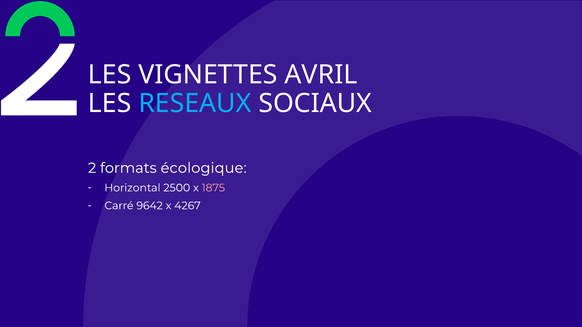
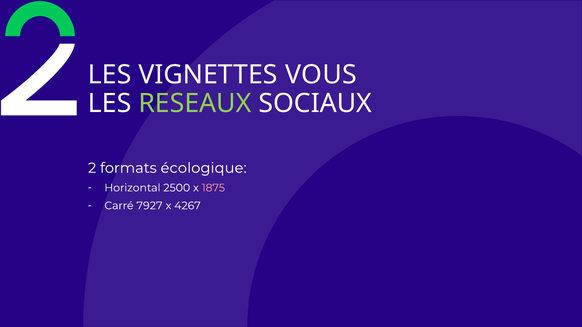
AVRIL: AVRIL -> VOUS
RESEAUX colour: light blue -> light green
9642: 9642 -> 7927
